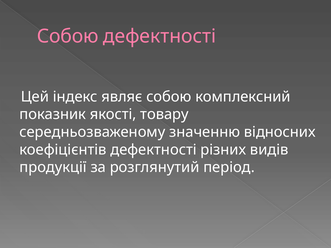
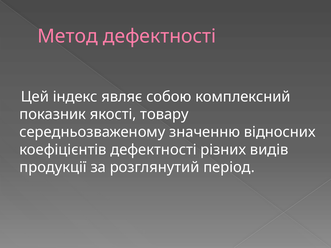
Собою at (68, 36): Собою -> Метод
